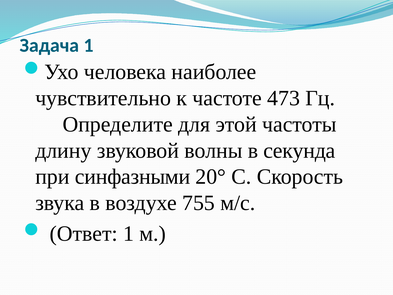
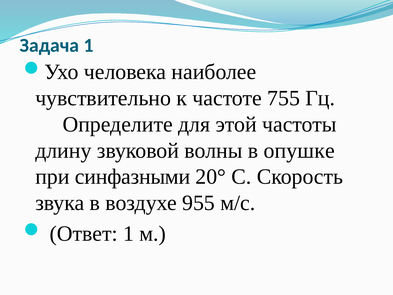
473: 473 -> 755
секунда: секунда -> опушке
755: 755 -> 955
